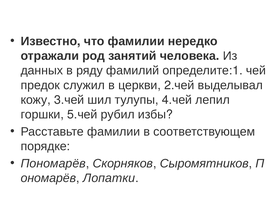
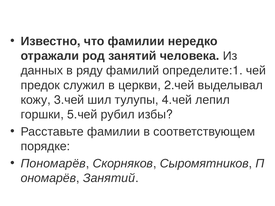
Лопатки at (109, 178): Лопатки -> Занятий
